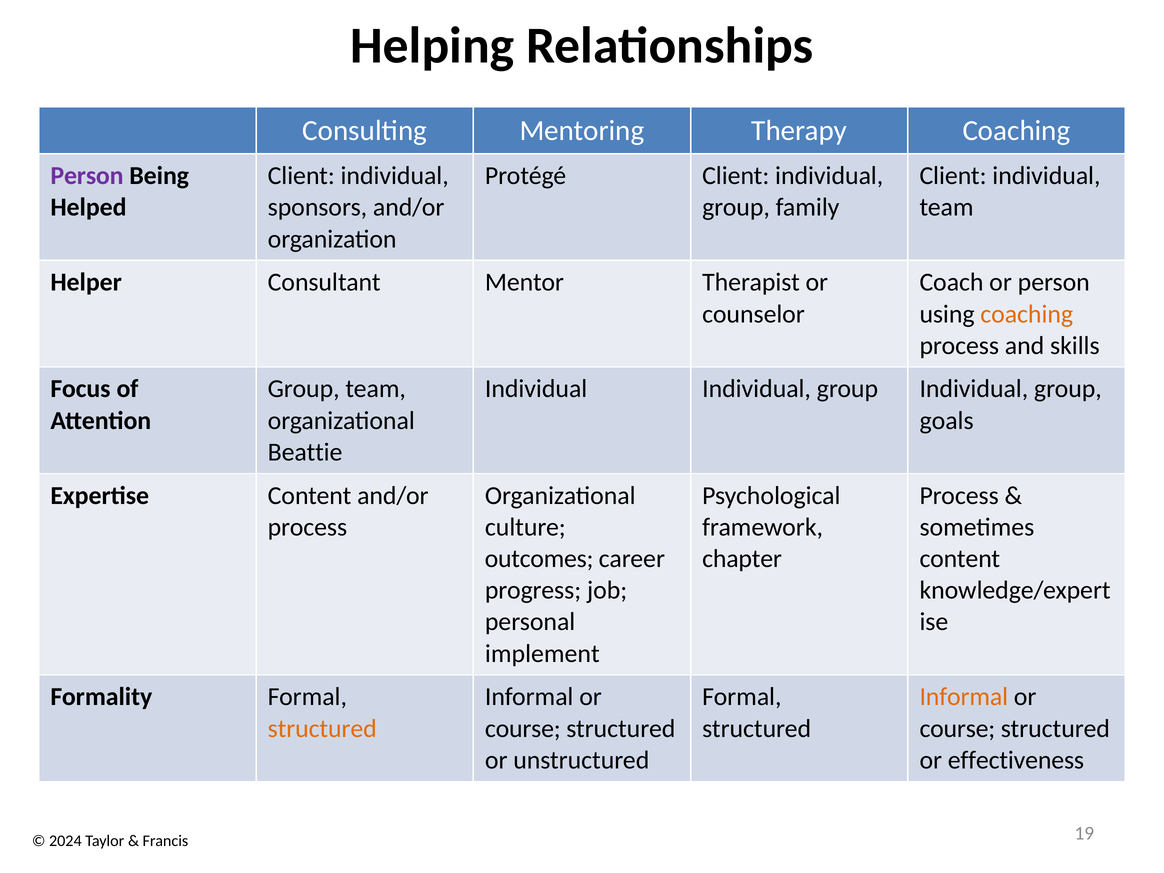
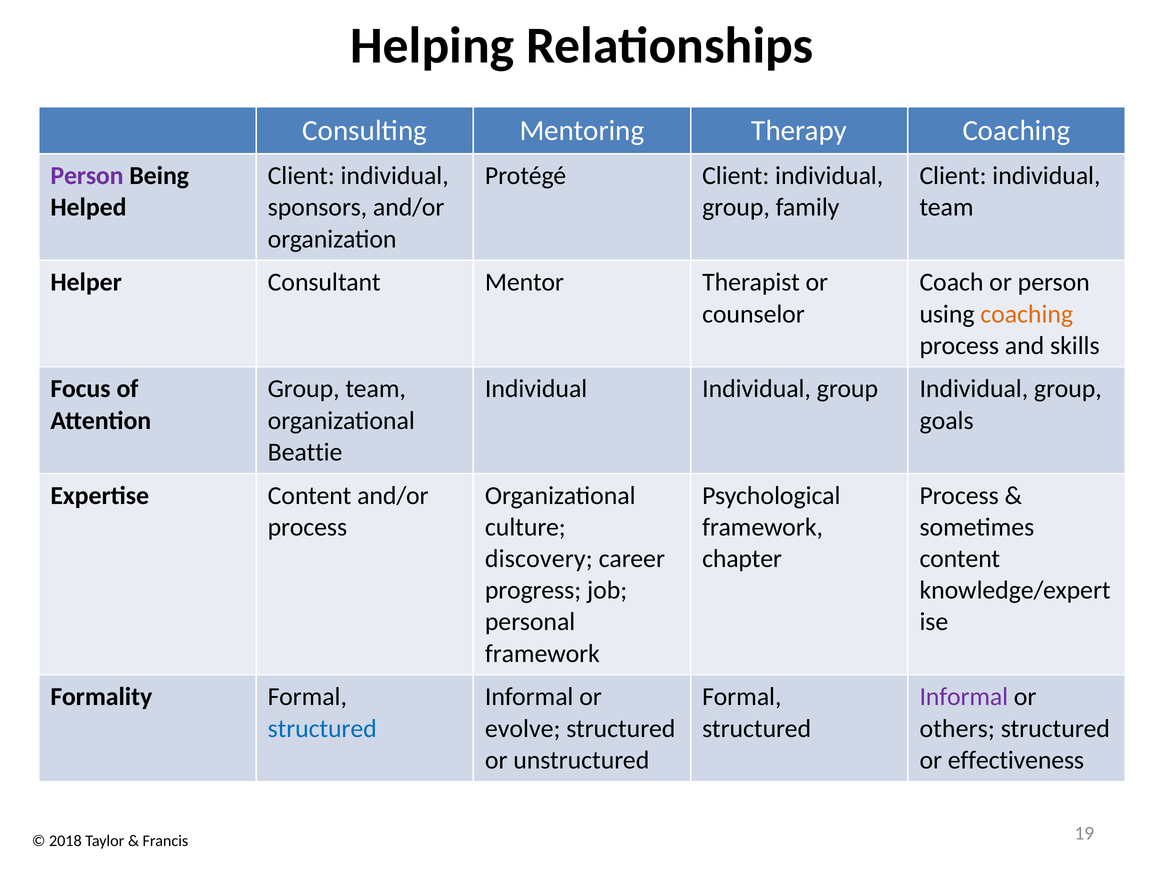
outcomes: outcomes -> discovery
implement at (542, 654): implement -> framework
Informal at (964, 697) colour: orange -> purple
structured at (322, 729) colour: orange -> blue
course at (523, 729): course -> evolve
course at (957, 729): course -> others
2024: 2024 -> 2018
